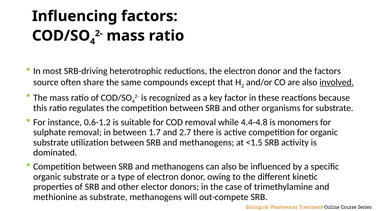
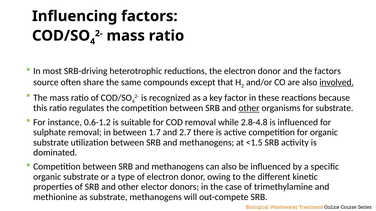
other at (249, 108) underline: none -> present
4.4-4.8: 4.4-4.8 -> 2.8-4.8
is monomers: monomers -> influenced
